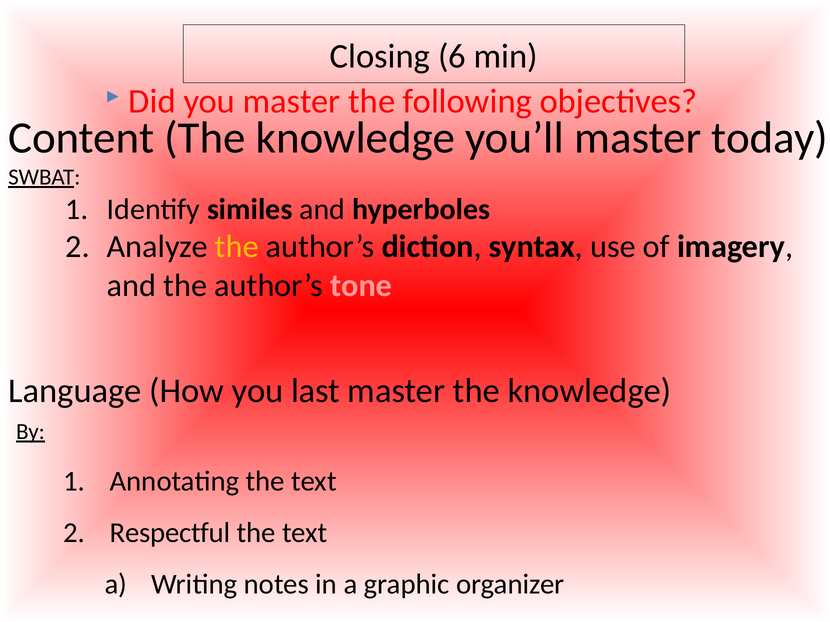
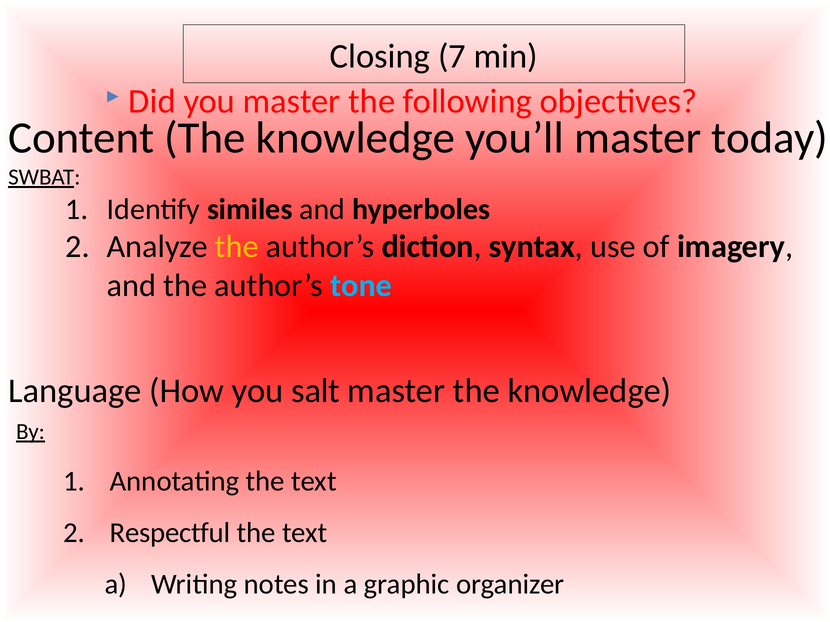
6: 6 -> 7
tone colour: pink -> light blue
last: last -> salt
